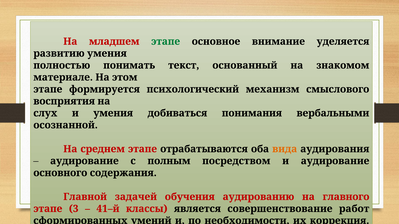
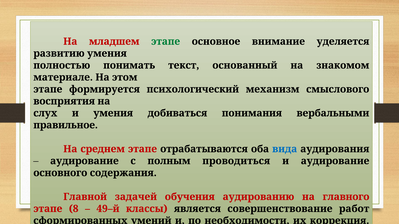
осознанной: осознанной -> правильное
вида colour: orange -> blue
посредством: посредством -> проводиться
3: 3 -> 8
41–й: 41–й -> 49–й
